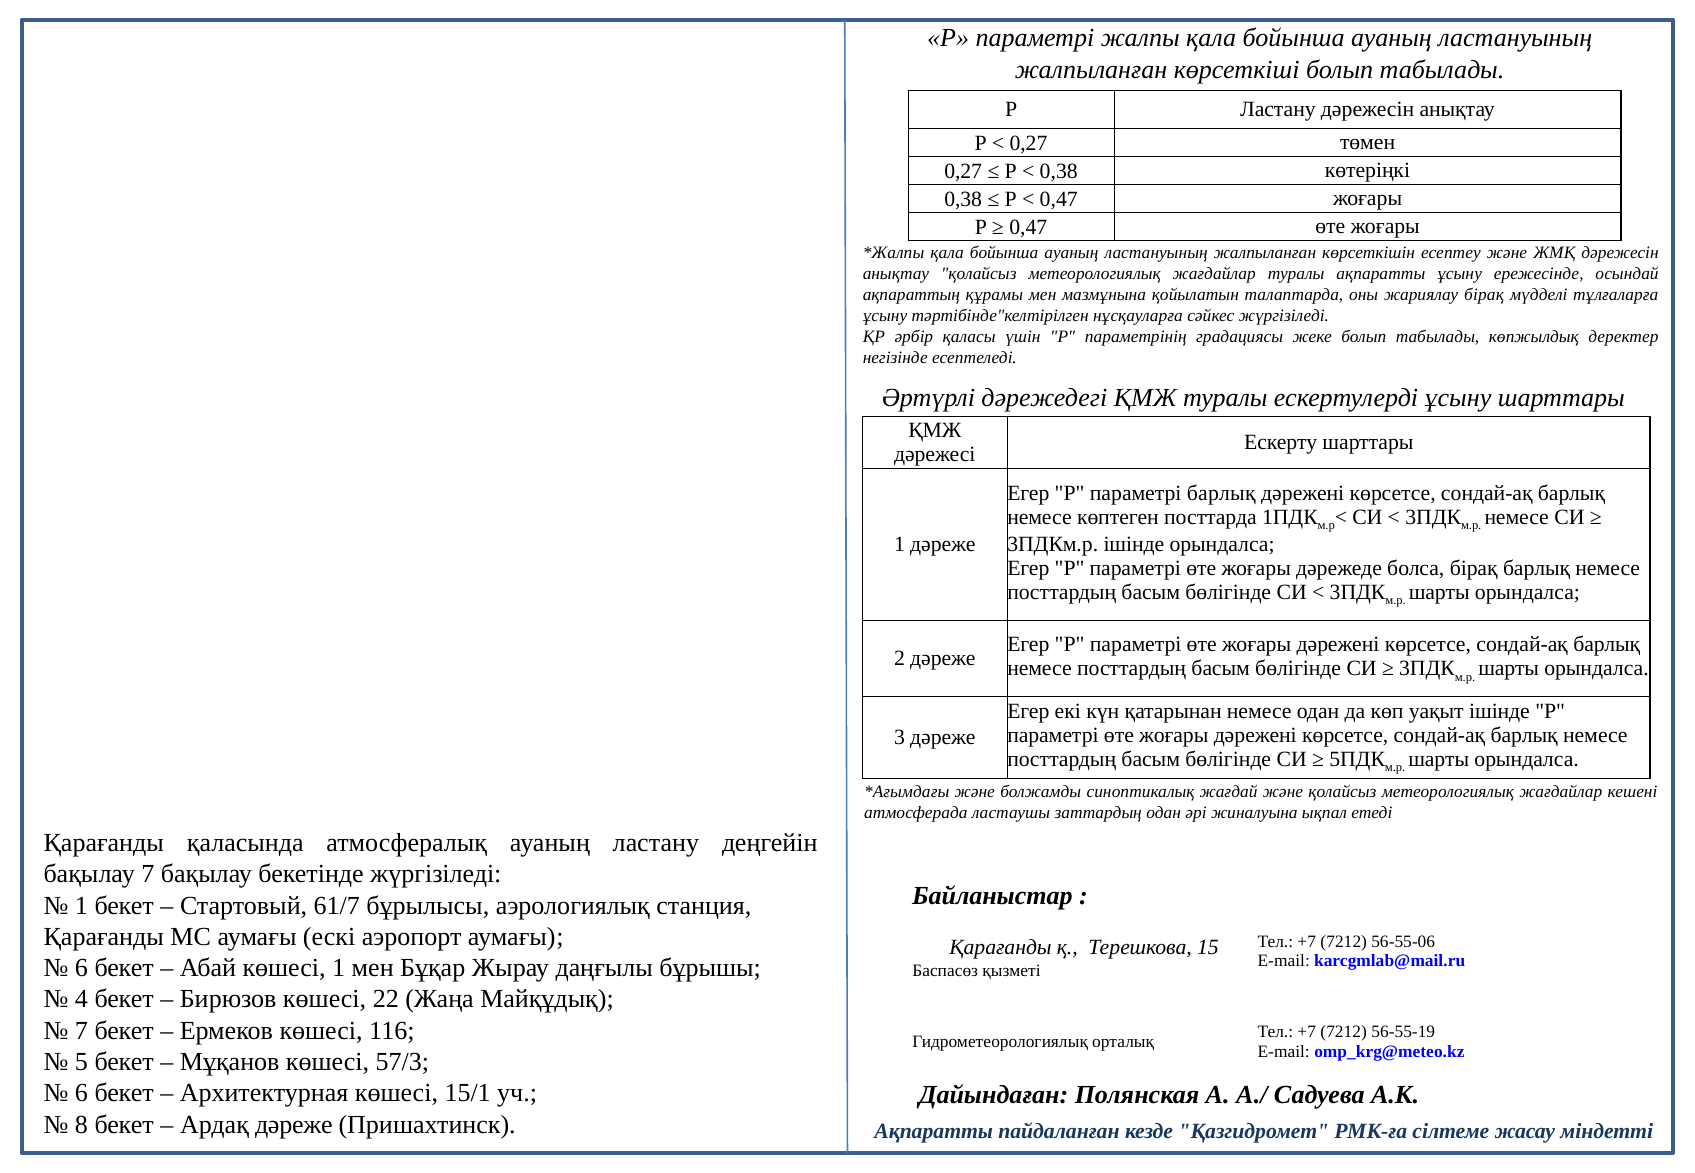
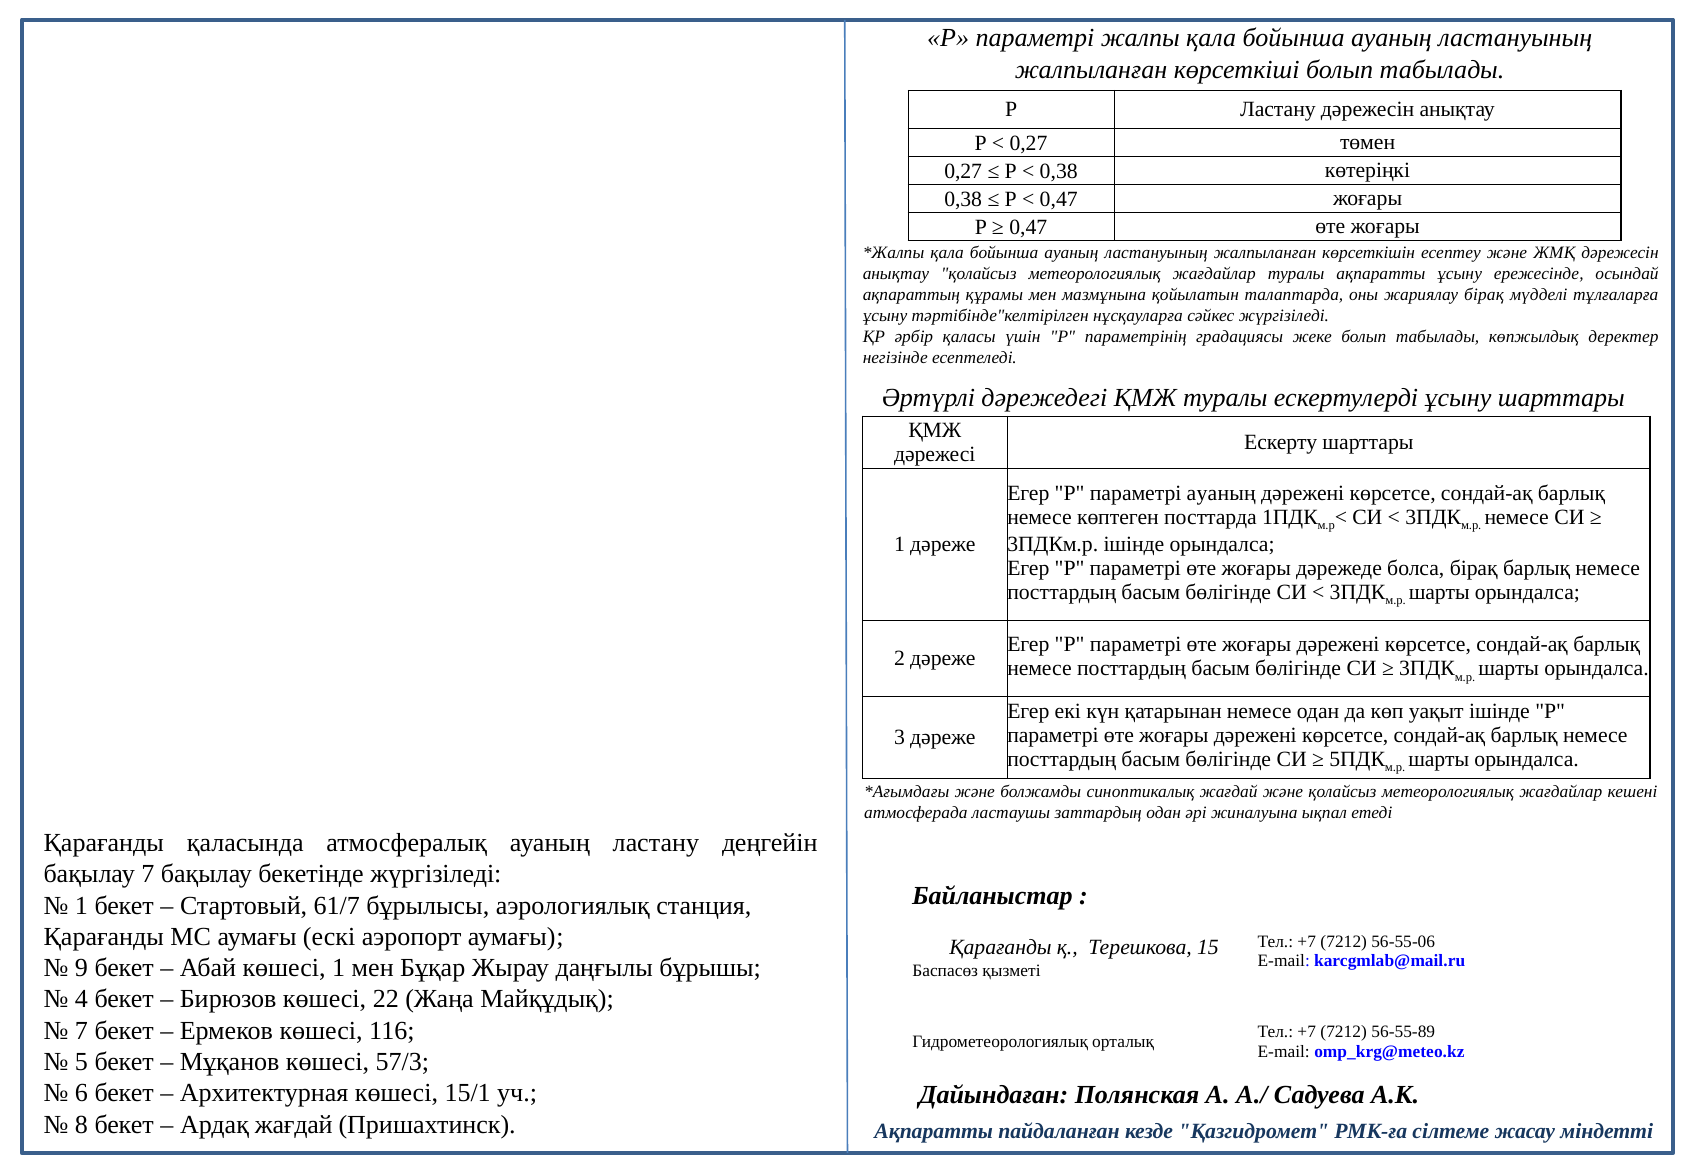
параметрі барлық: барлық -> ауаның
6 at (81, 968): 6 -> 9
56-55-19: 56-55-19 -> 56-55-89
Ардақ дәреже: дәреже -> жағдай
